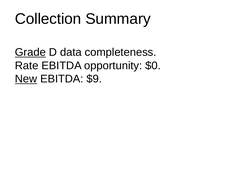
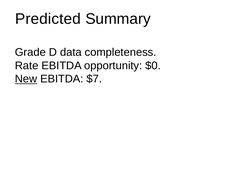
Collection: Collection -> Predicted
Grade underline: present -> none
$9: $9 -> $7
